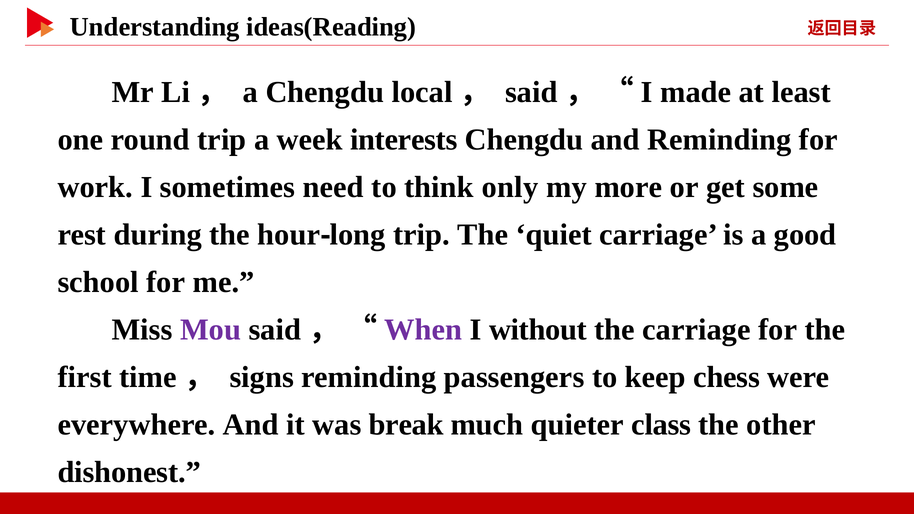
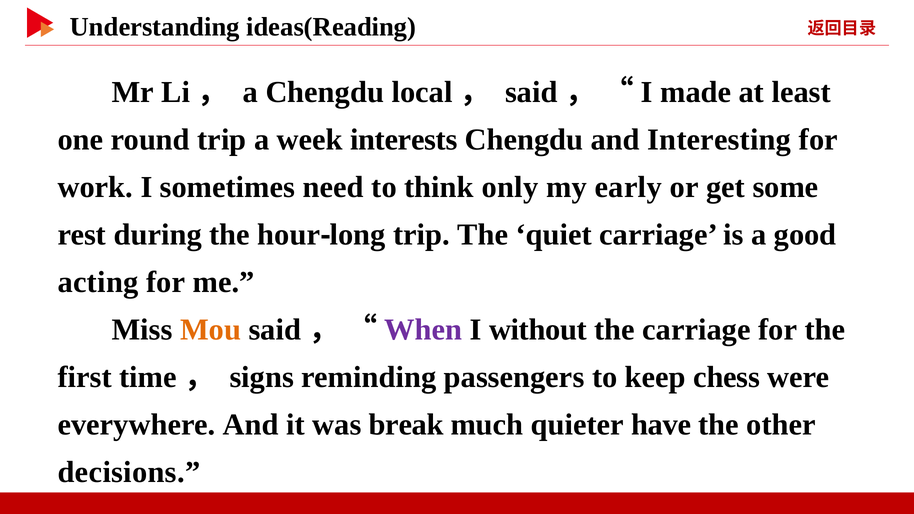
and Reminding: Reminding -> Interesting
more: more -> early
school: school -> acting
Mou colour: purple -> orange
class: class -> have
dishonest: dishonest -> decisions
